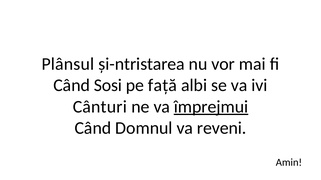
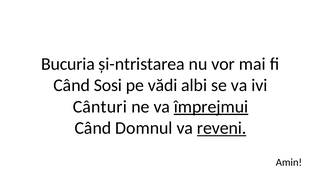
Plânsul: Plânsul -> Bucuria
față: față -> vădi
reveni underline: none -> present
